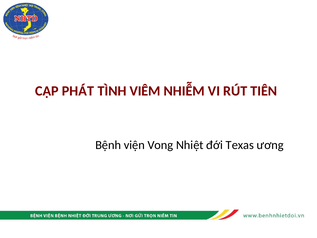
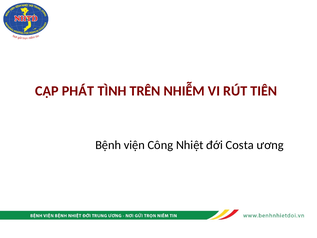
VIÊM: VIÊM -> TRÊN
Vong: Vong -> Công
Texas: Texas -> Costa
